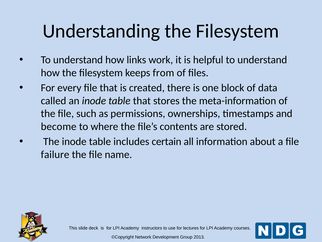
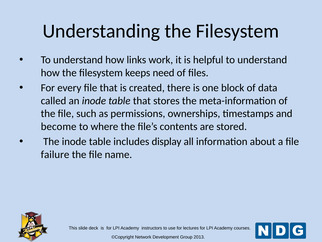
from: from -> need
certain: certain -> display
